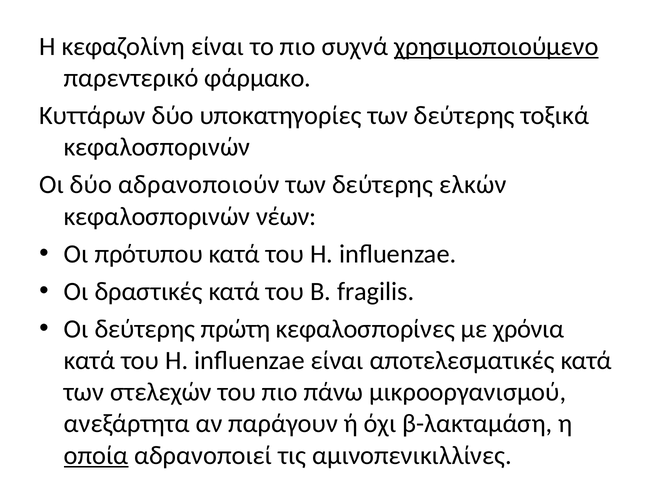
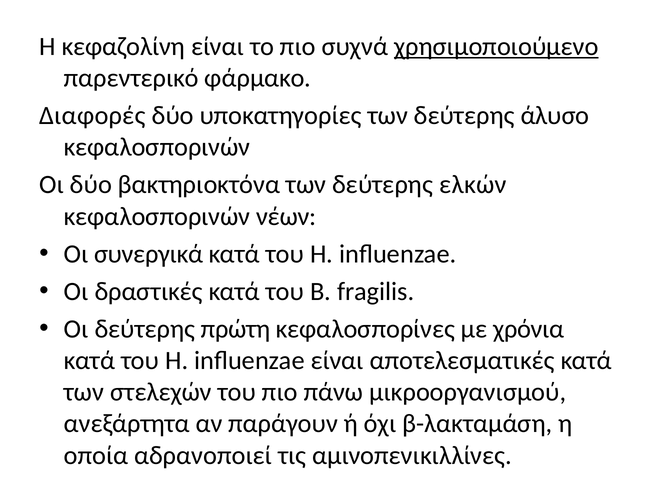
Κυττάρων: Κυττάρων -> Διαφορές
τοξικά: τοξικά -> άλυσο
αδρανοποιούν: αδρανοποιούν -> βακτηριοκτόνα
πρότυπου: πρότυπου -> συνεργικά
οποία underline: present -> none
